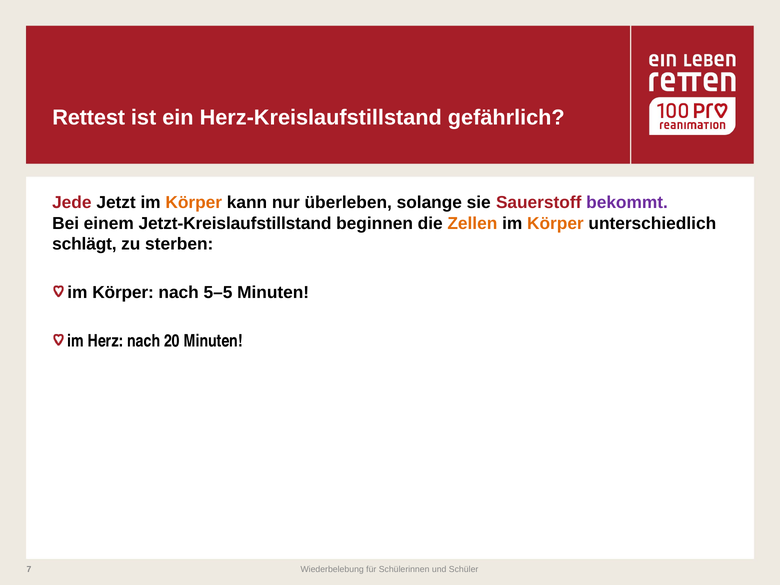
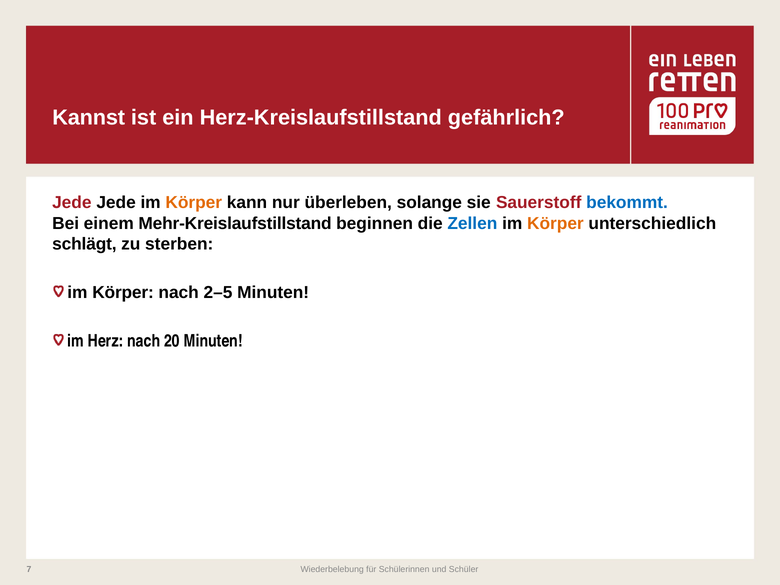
Rettest: Rettest -> Kannst
Jede Jetzt: Jetzt -> Jede
bekommt colour: purple -> blue
Jetzt-Kreislaufstillstand: Jetzt-Kreislaufstillstand -> Mehr-Kreislaufstillstand
Zellen colour: orange -> blue
5–5: 5–5 -> 2–5
